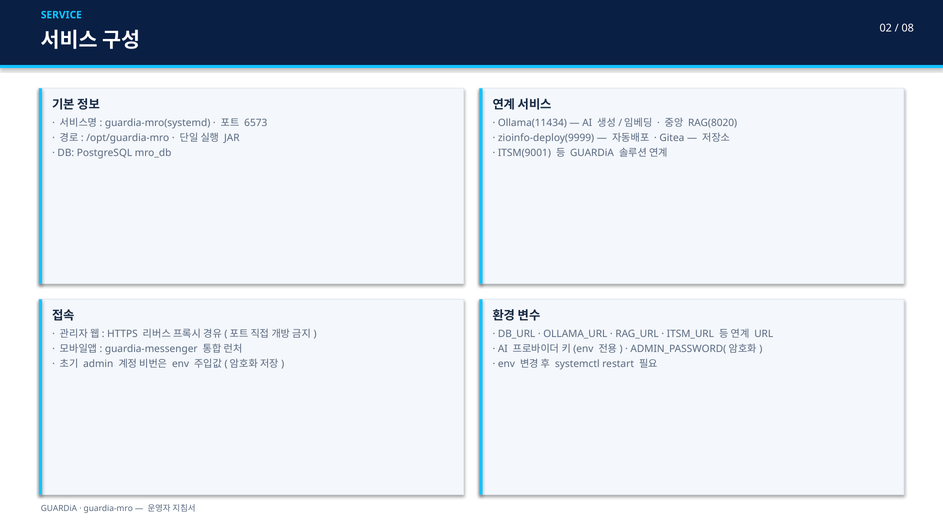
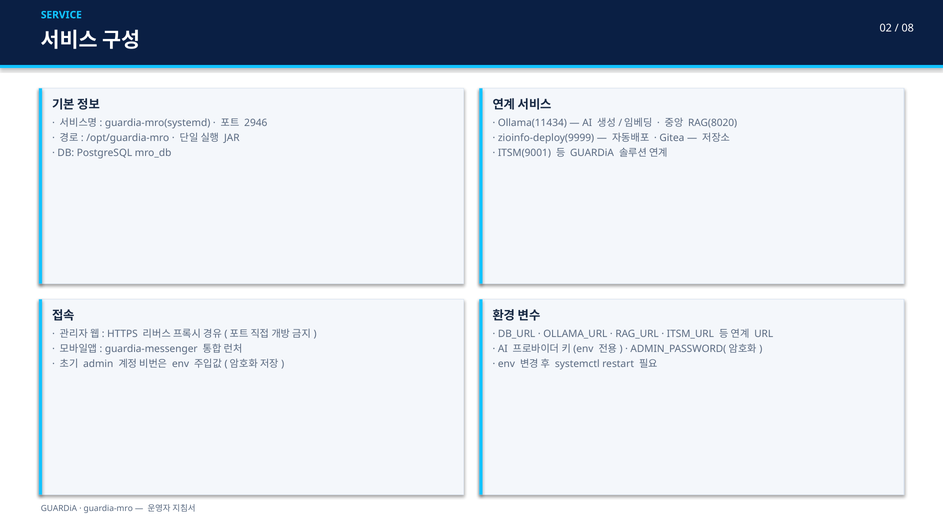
6573: 6573 -> 2946
